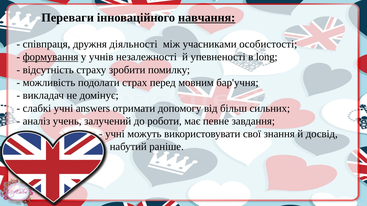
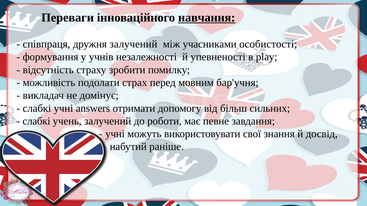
дружня діяльності: діяльності -> залучений
формування underline: present -> none
long: long -> play
аналіз at (36, 121): аналіз -> слабкі
